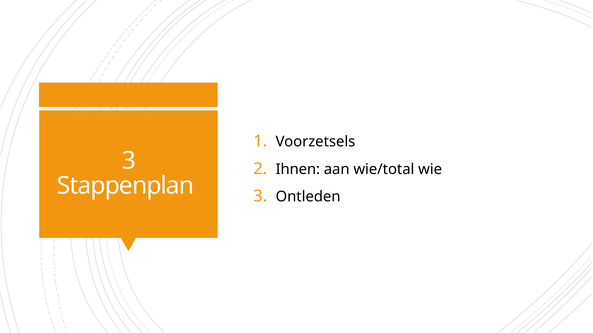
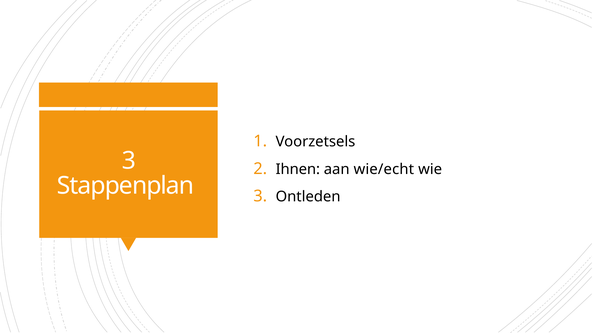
wie/total: wie/total -> wie/echt
